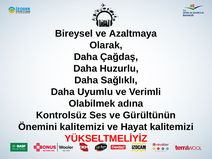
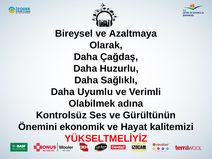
Önemini kalitemizi: kalitemizi -> ekonomik
